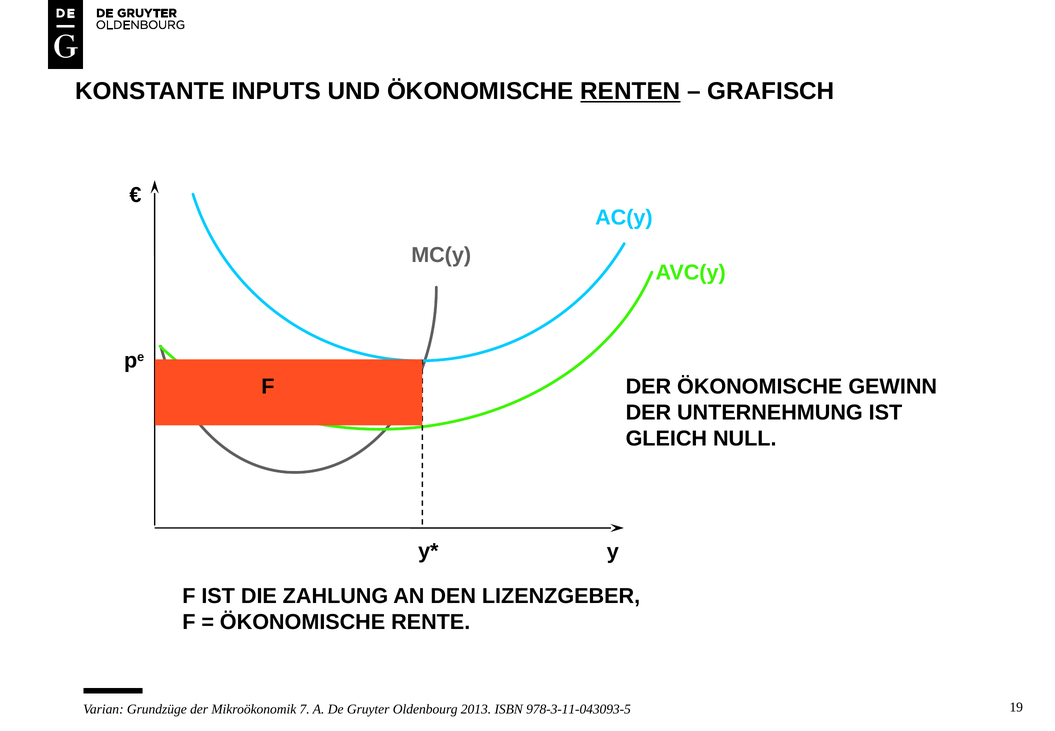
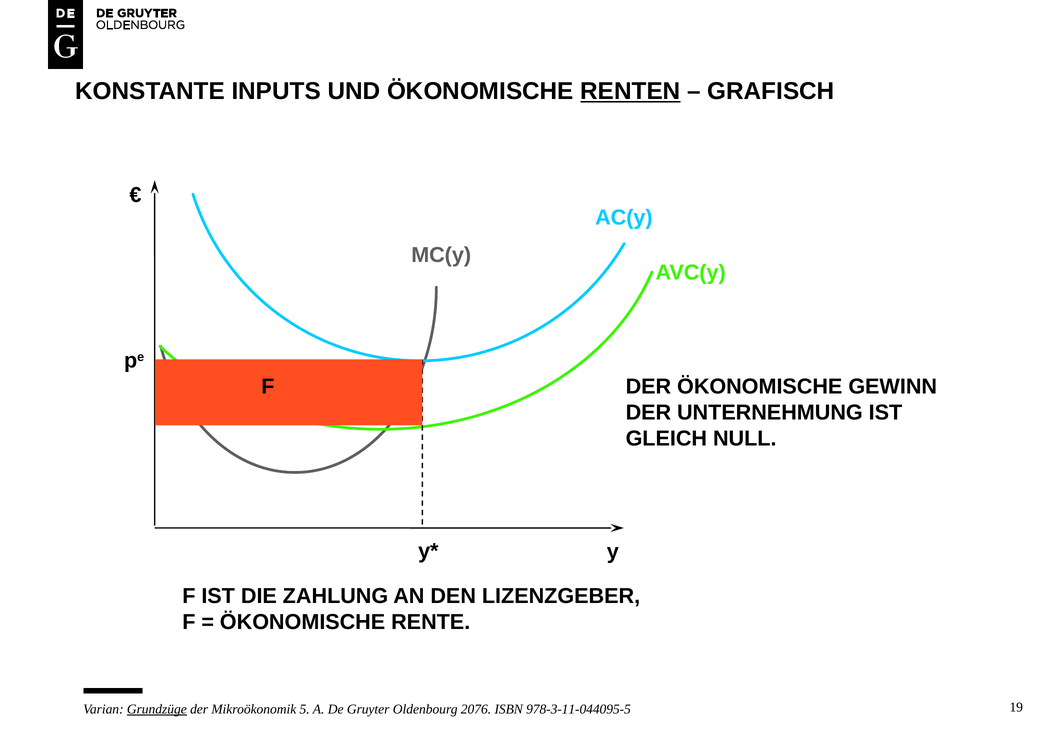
Grundzüge underline: none -> present
7: 7 -> 5
2013: 2013 -> 2076
978-3-11-043093-5: 978-3-11-043093-5 -> 978-3-11-044095-5
